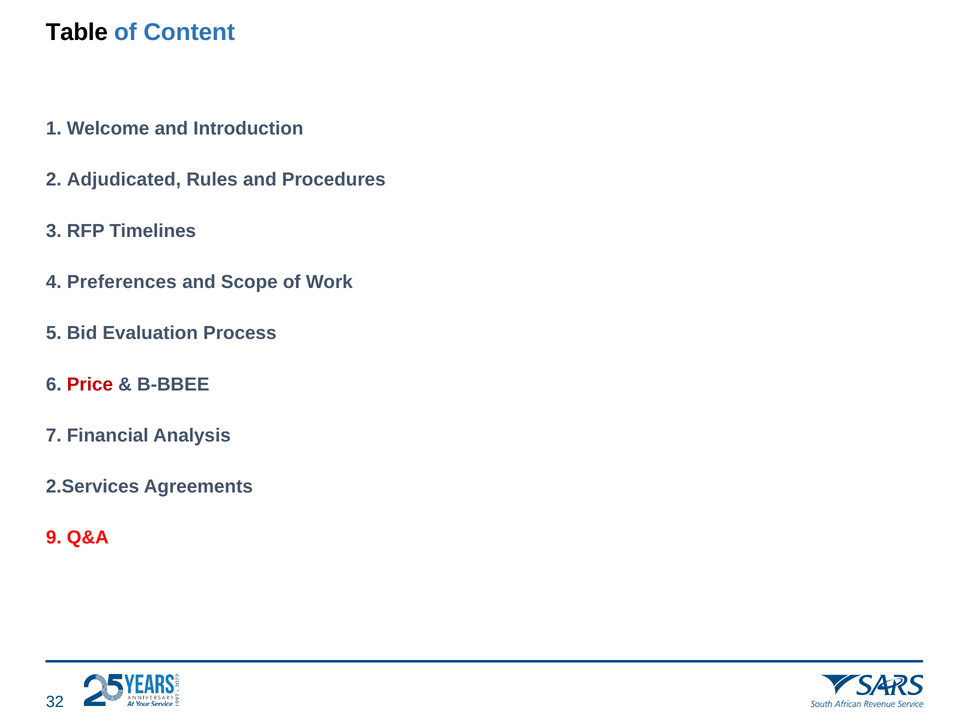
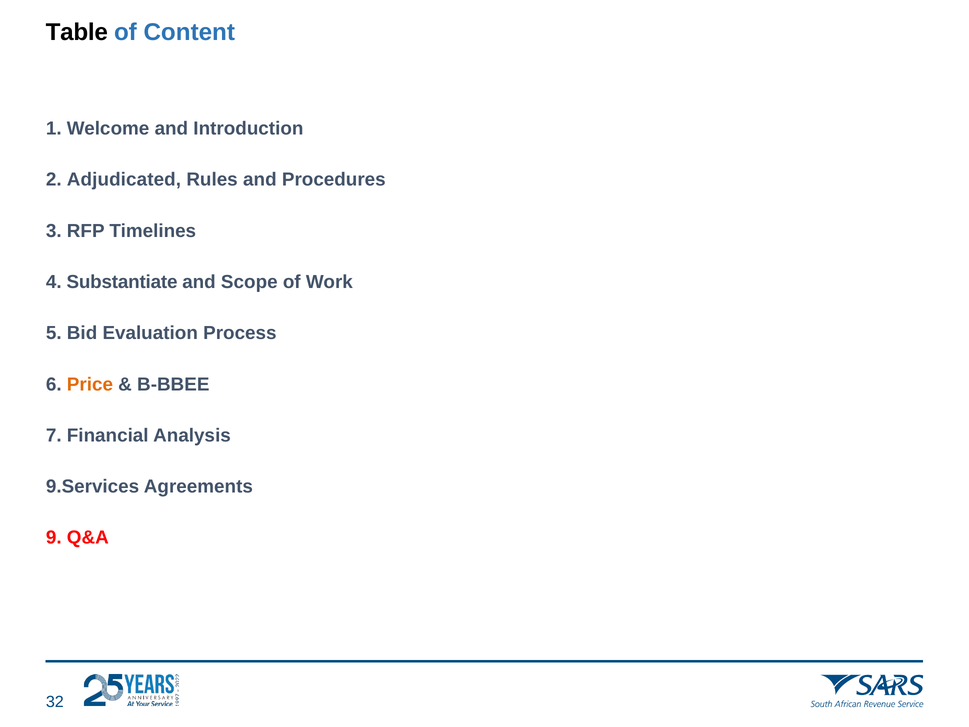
Preferences: Preferences -> Substantiate
Price colour: red -> orange
2.Services: 2.Services -> 9.Services
